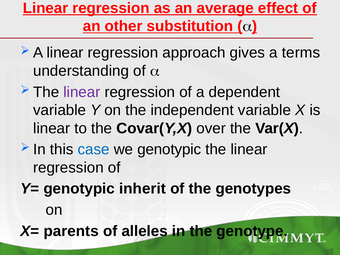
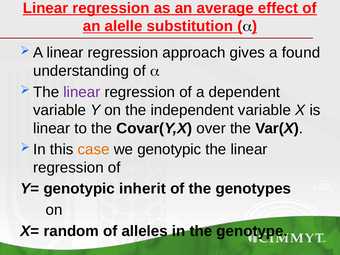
other: other -> alelle
terms: terms -> found
case colour: blue -> orange
parents: parents -> random
